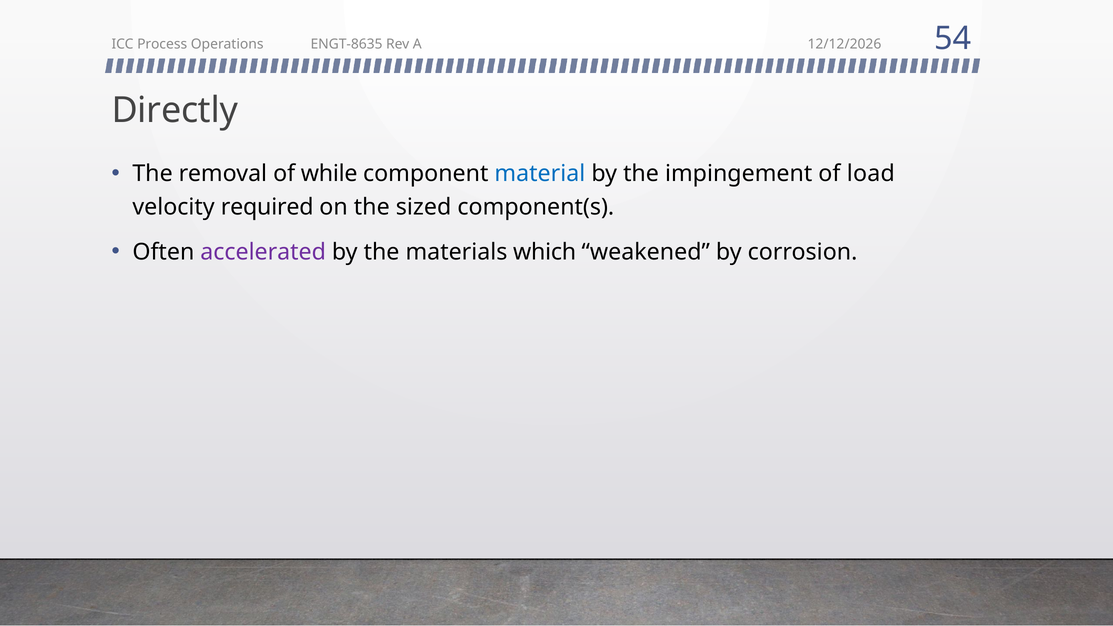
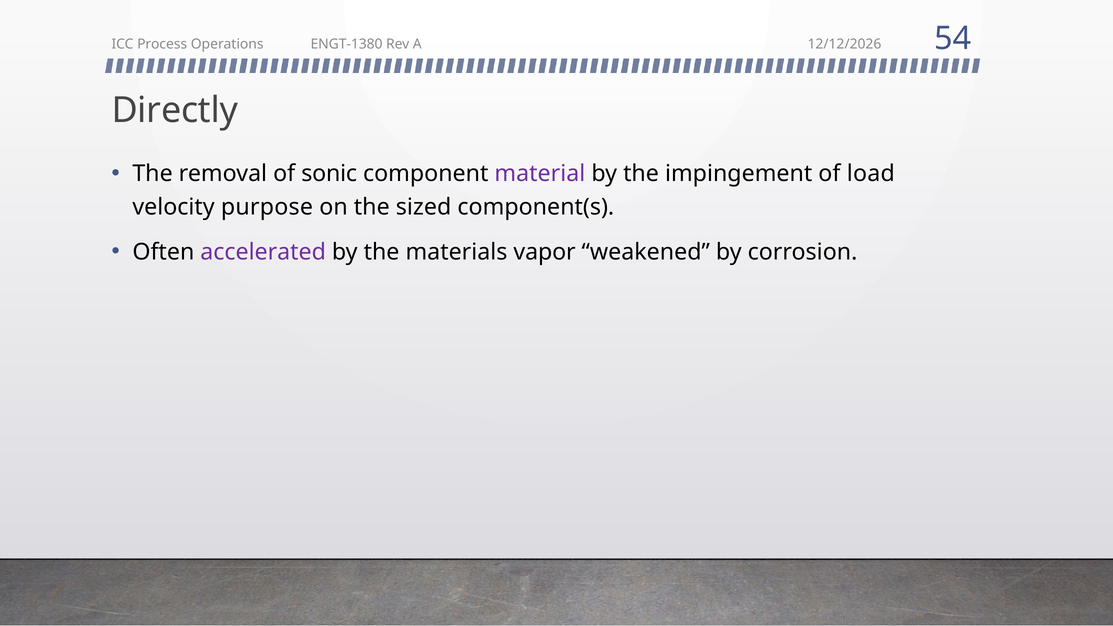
ENGT-8635: ENGT-8635 -> ENGT-1380
while: while -> sonic
material colour: blue -> purple
required: required -> purpose
which: which -> vapor
